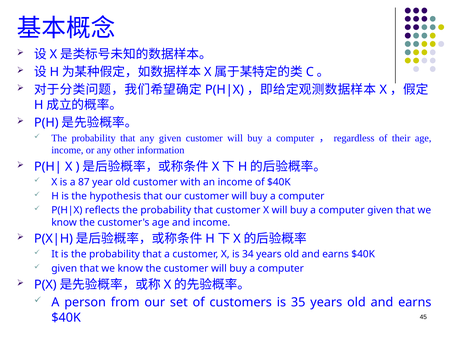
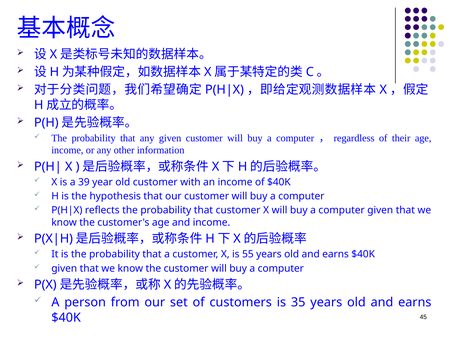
87: 87 -> 39
34: 34 -> 55
